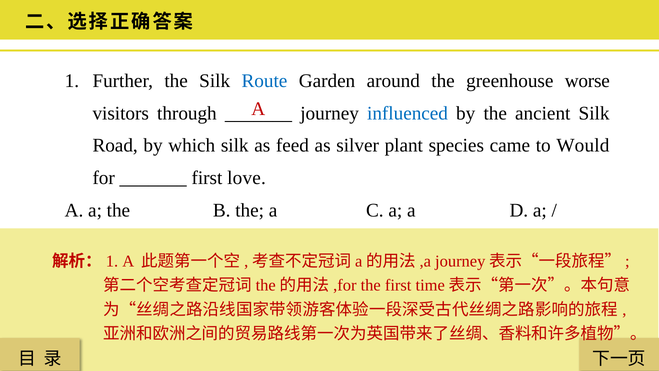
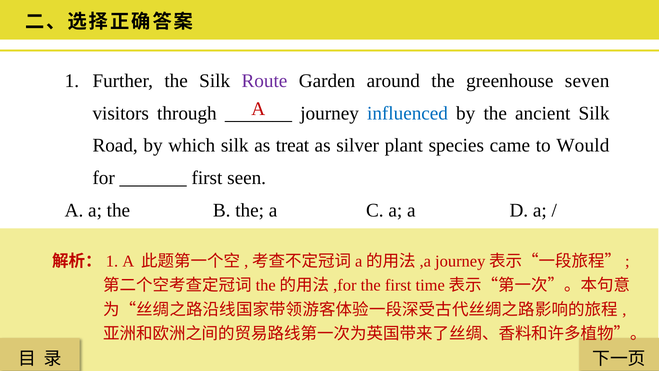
Route colour: blue -> purple
worse: worse -> seven
feed: feed -> treat
love: love -> seen
